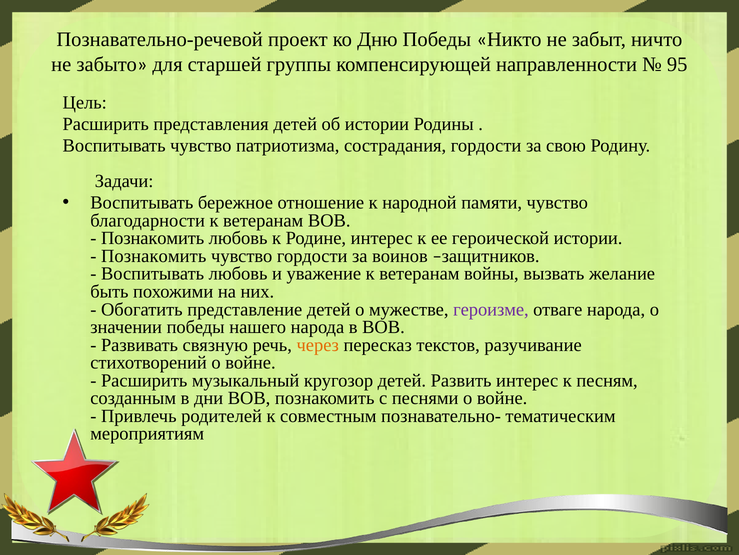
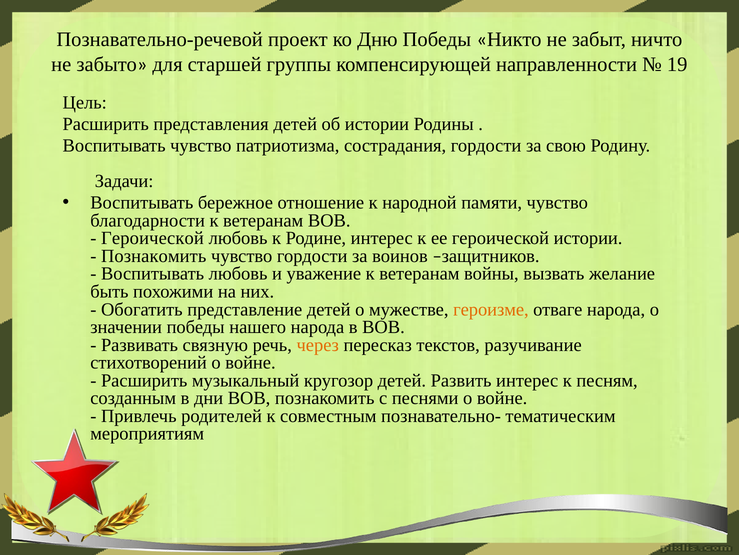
95: 95 -> 19
Познакомить at (153, 238): Познакомить -> Героической
героизме colour: purple -> orange
